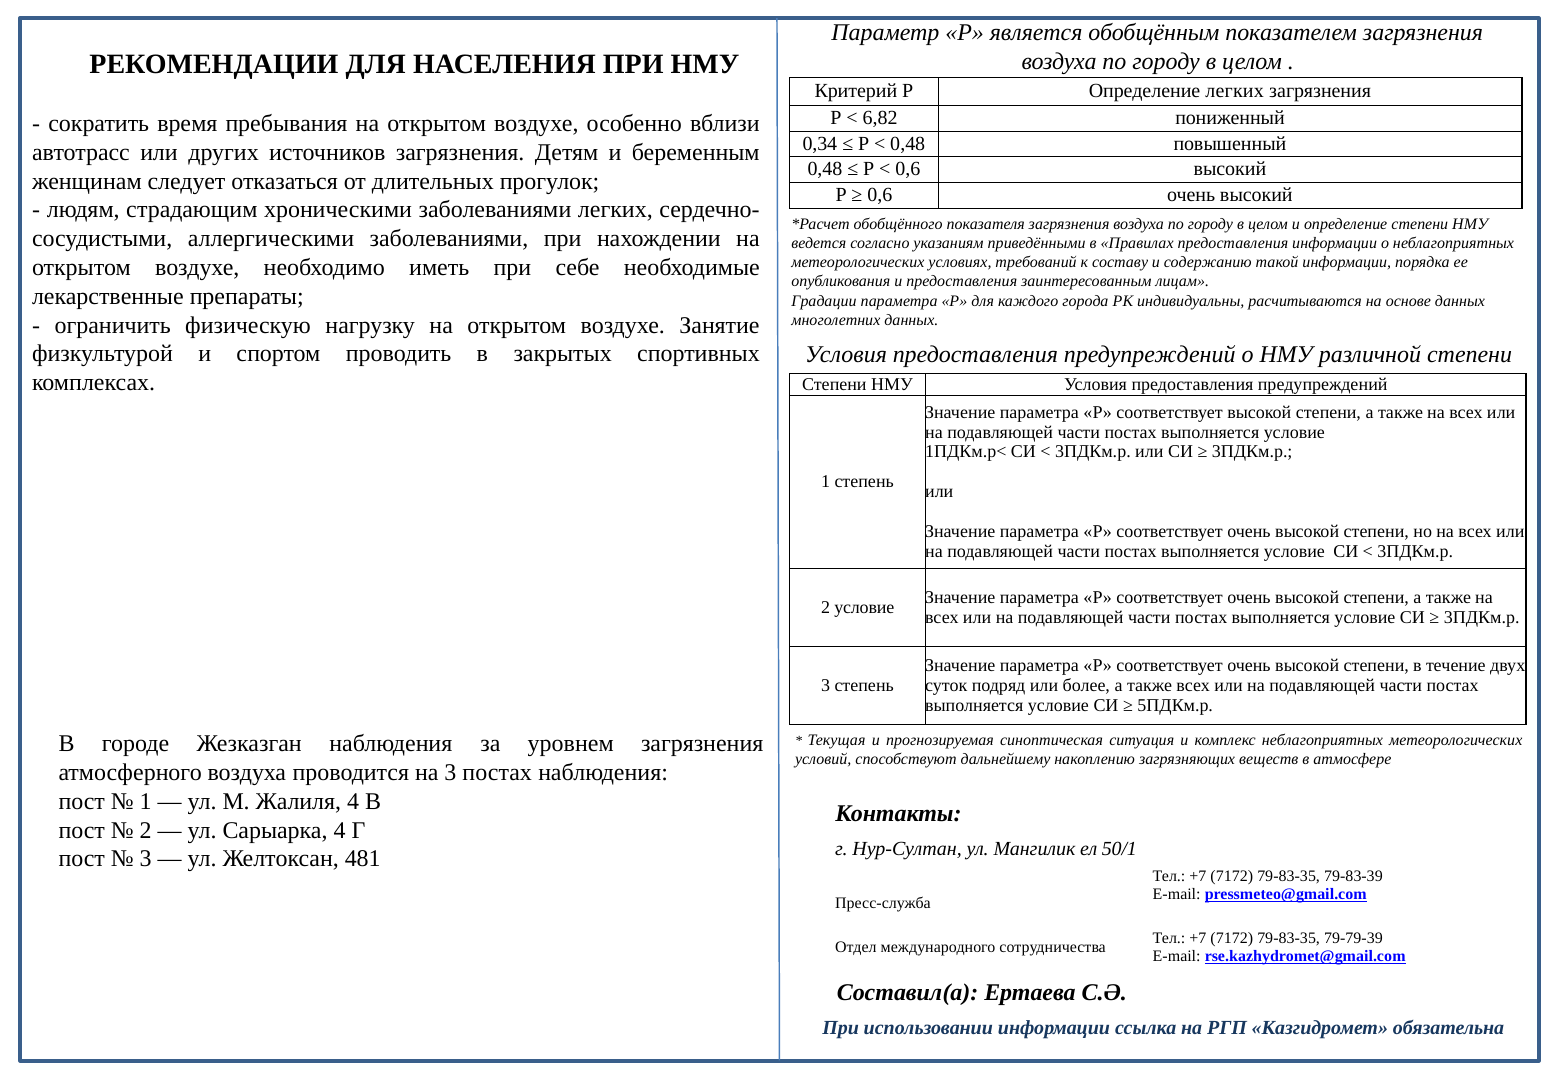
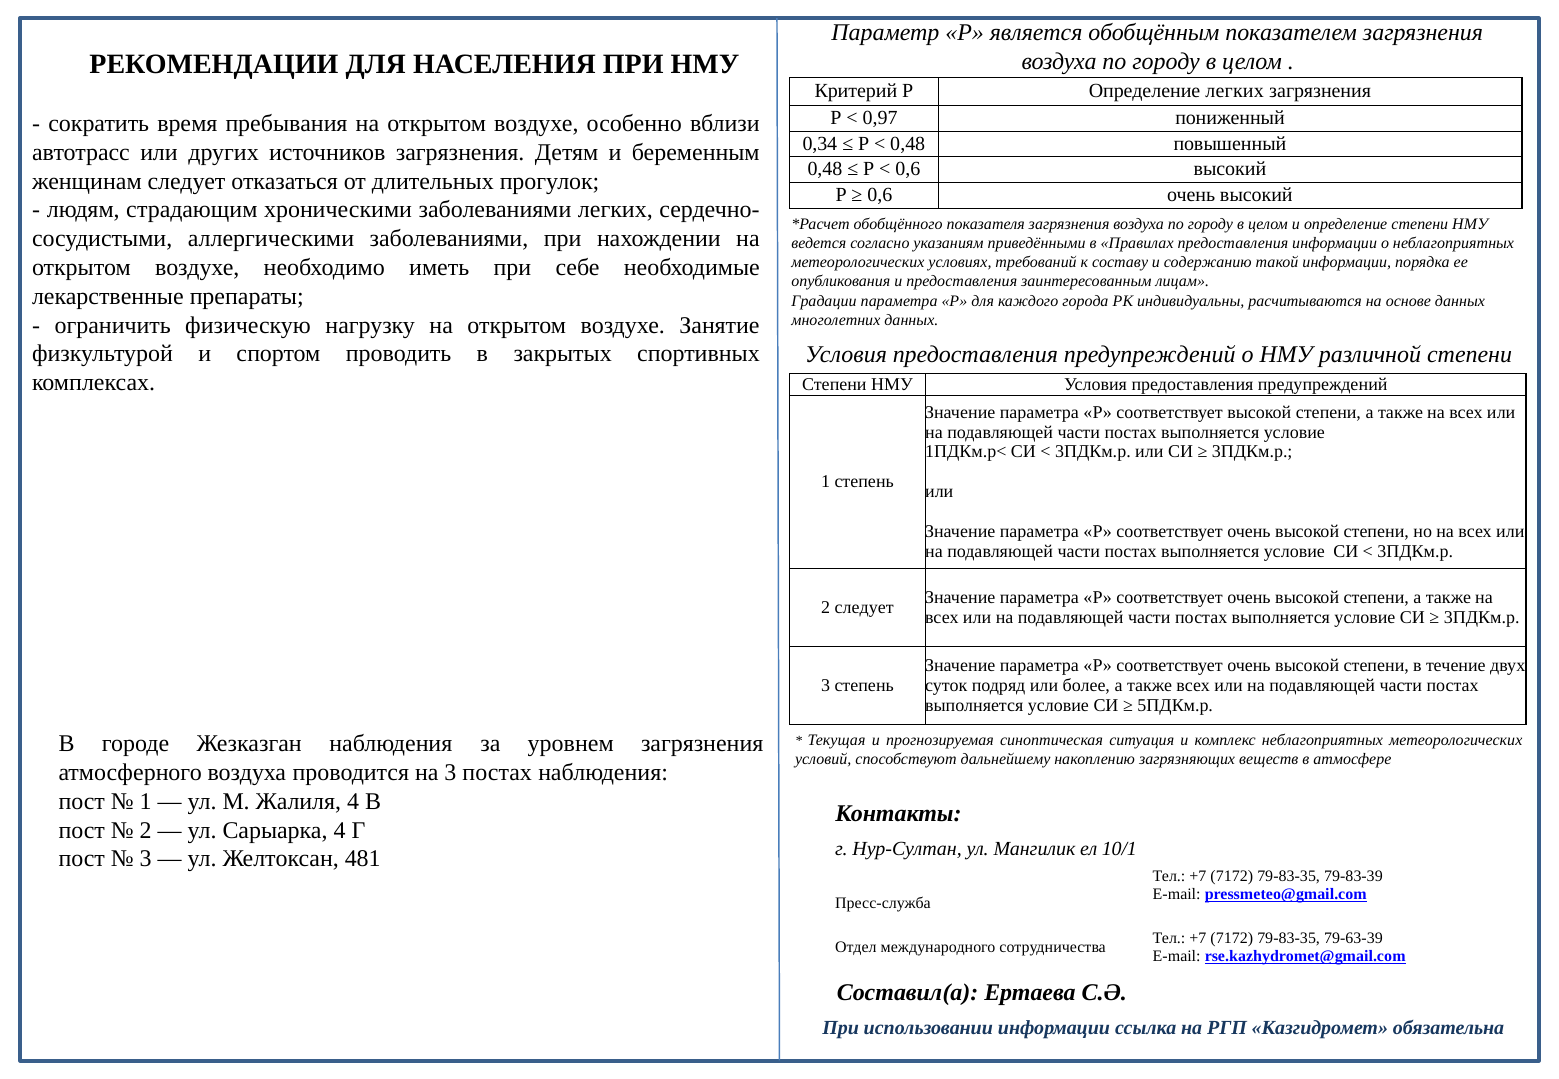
6,82: 6,82 -> 0,97
2 условие: условие -> следует
50/1: 50/1 -> 10/1
79-79-39: 79-79-39 -> 79-63-39
